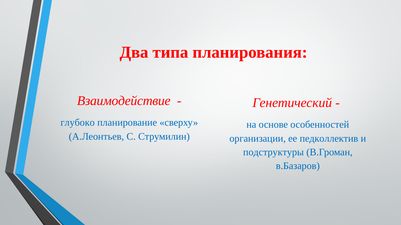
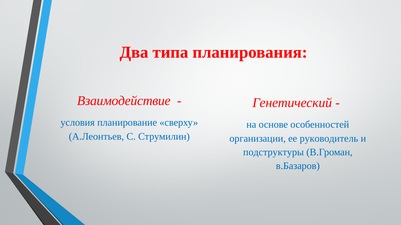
глубоко: глубоко -> условия
педколлектив: педколлектив -> руководитель
